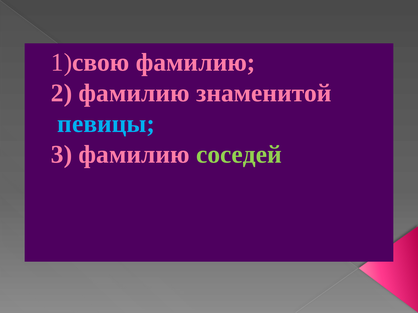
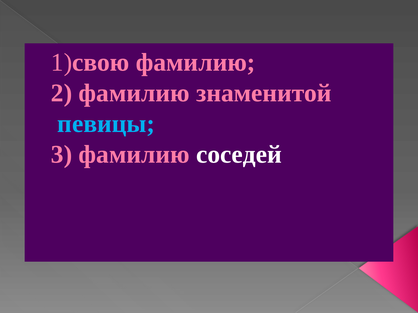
соседей colour: light green -> white
